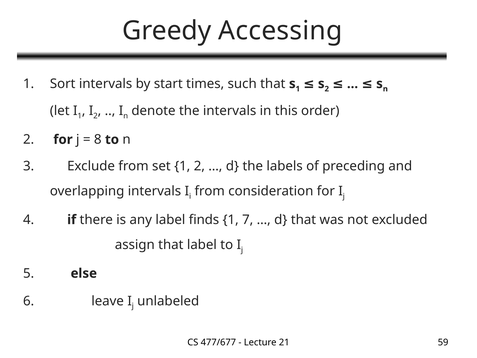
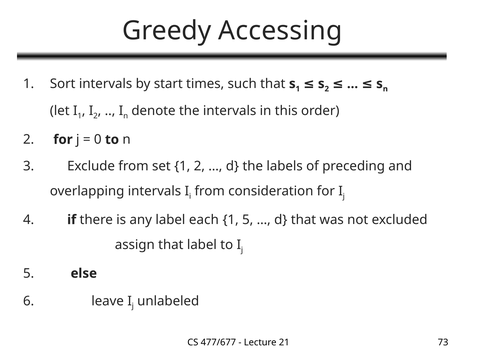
8: 8 -> 0
finds: finds -> each
1 7: 7 -> 5
59: 59 -> 73
